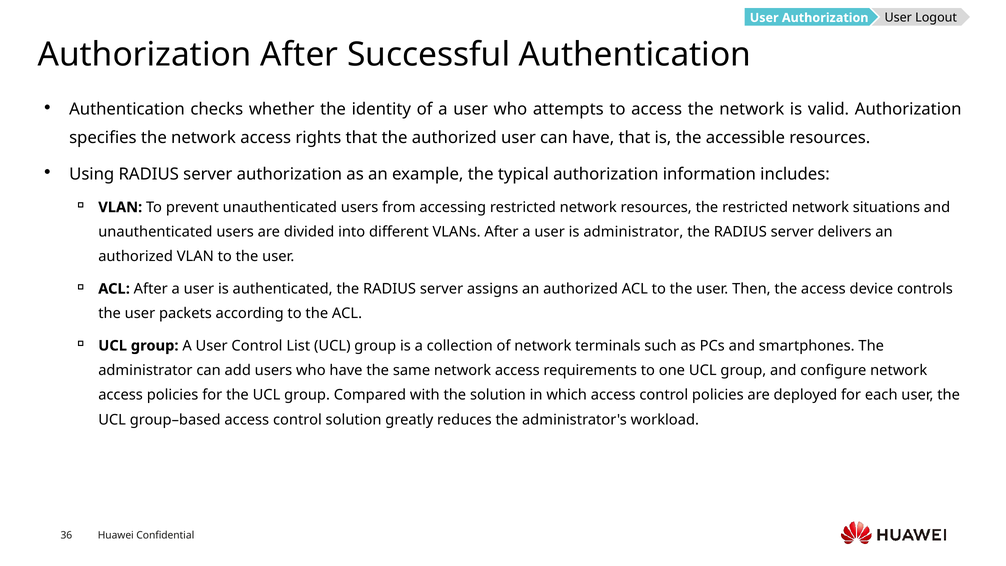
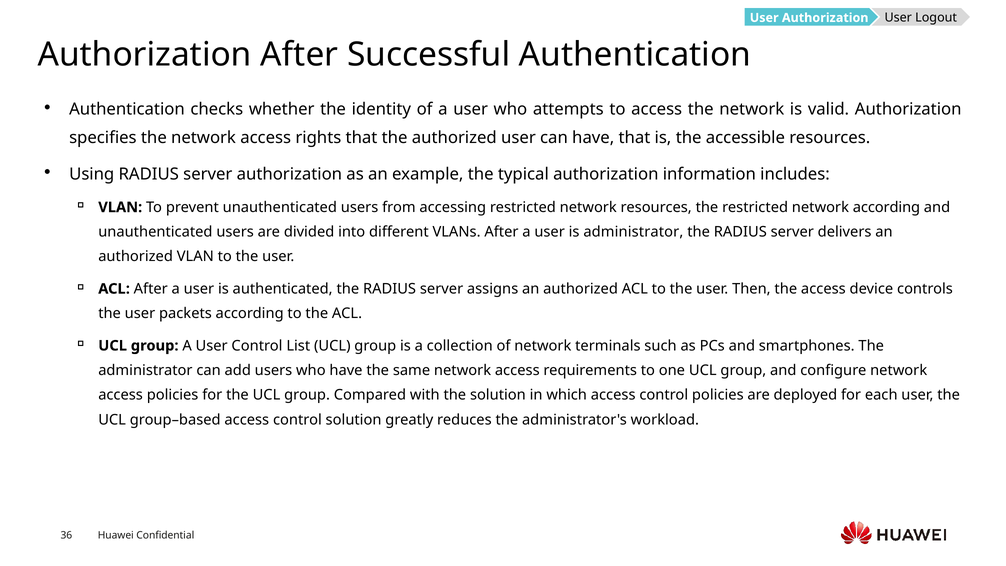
network situations: situations -> according
